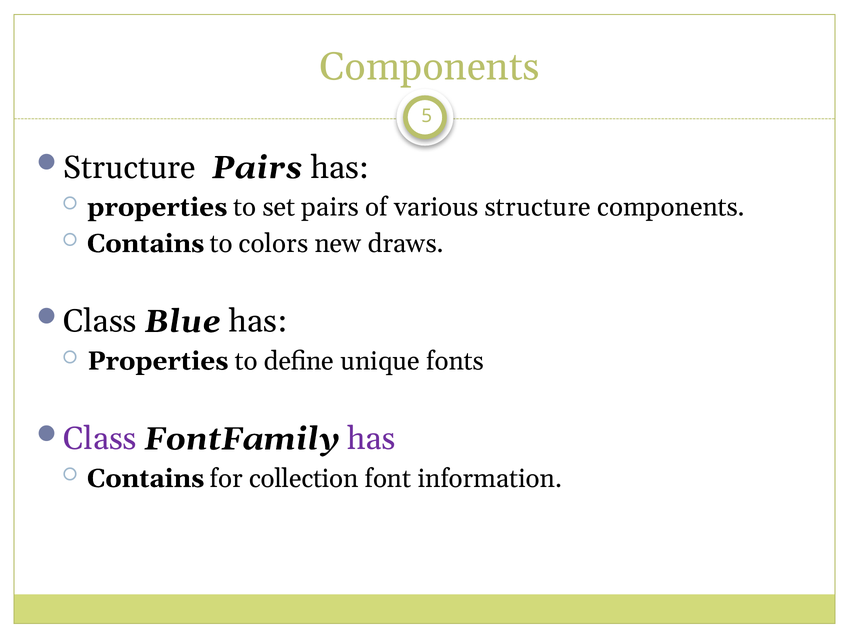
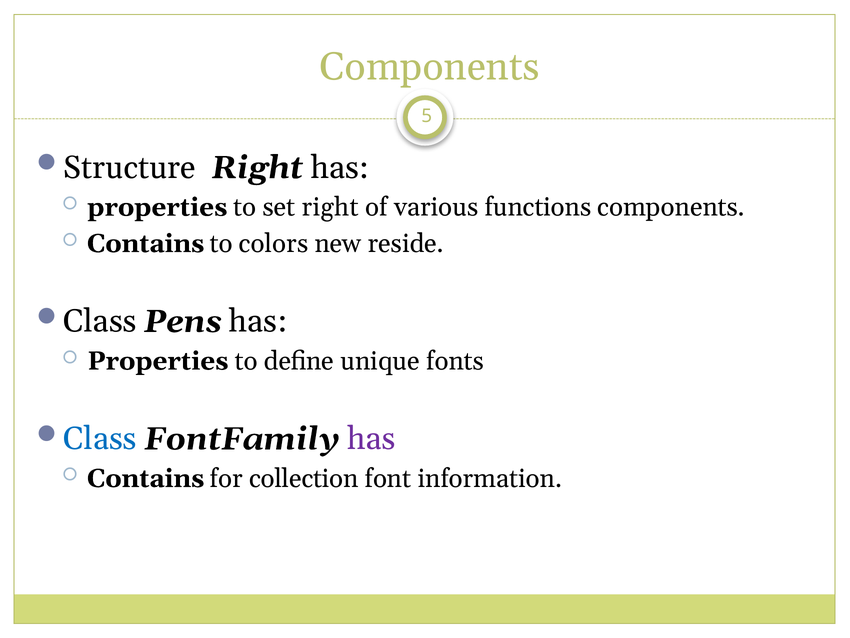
Structure Pairs: Pairs -> Right
set pairs: pairs -> right
various structure: structure -> functions
draws: draws -> reside
Blue: Blue -> Pens
Class at (100, 439) colour: purple -> blue
